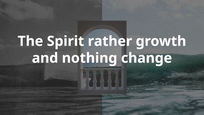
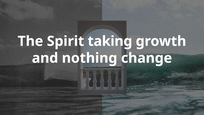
rather: rather -> taking
